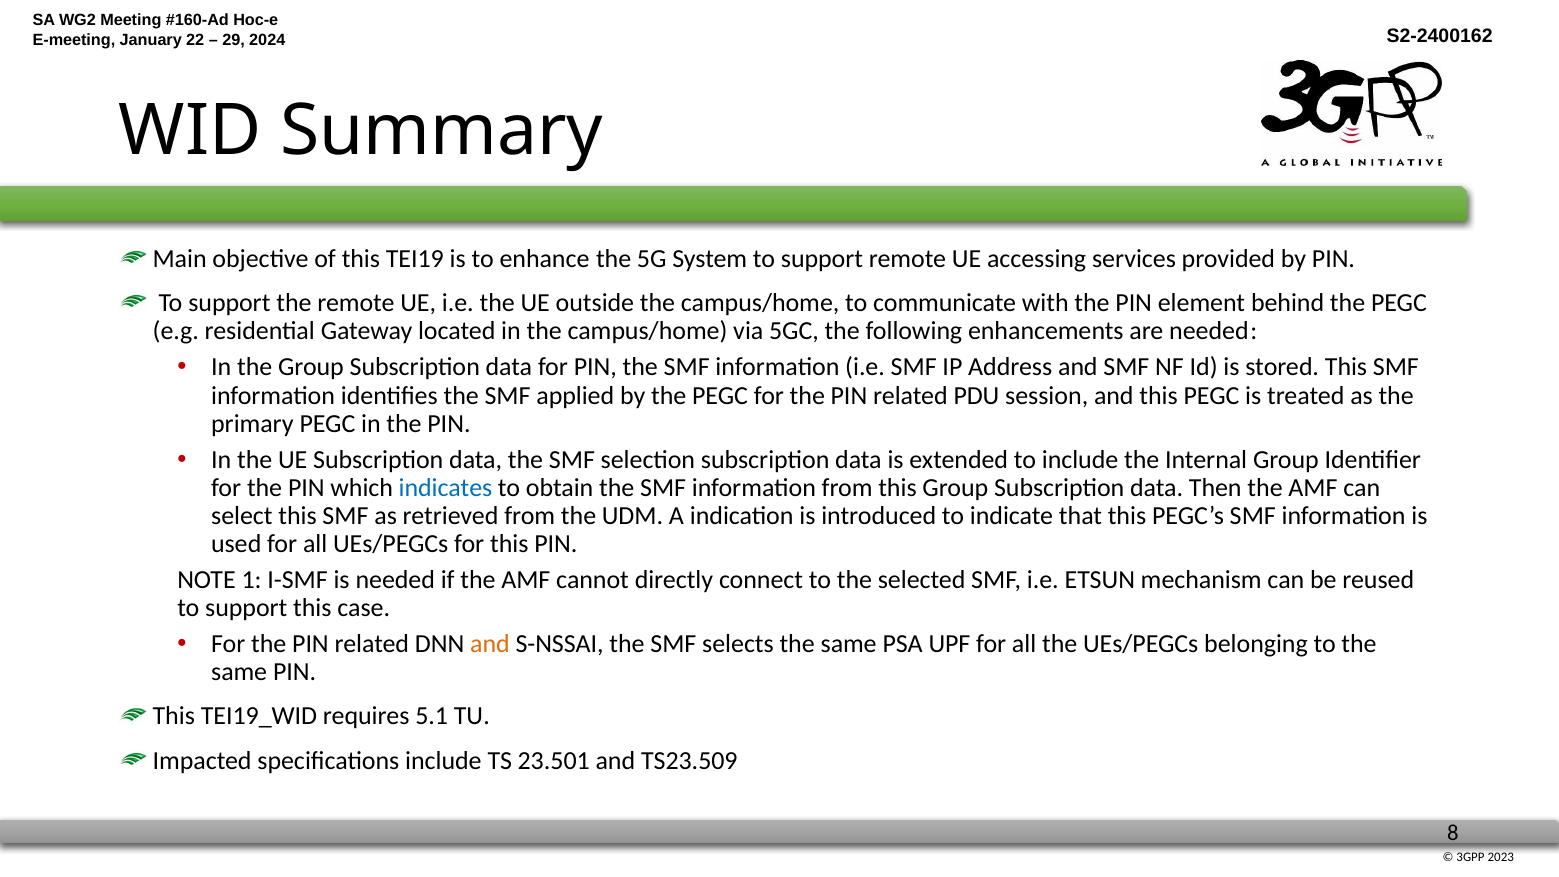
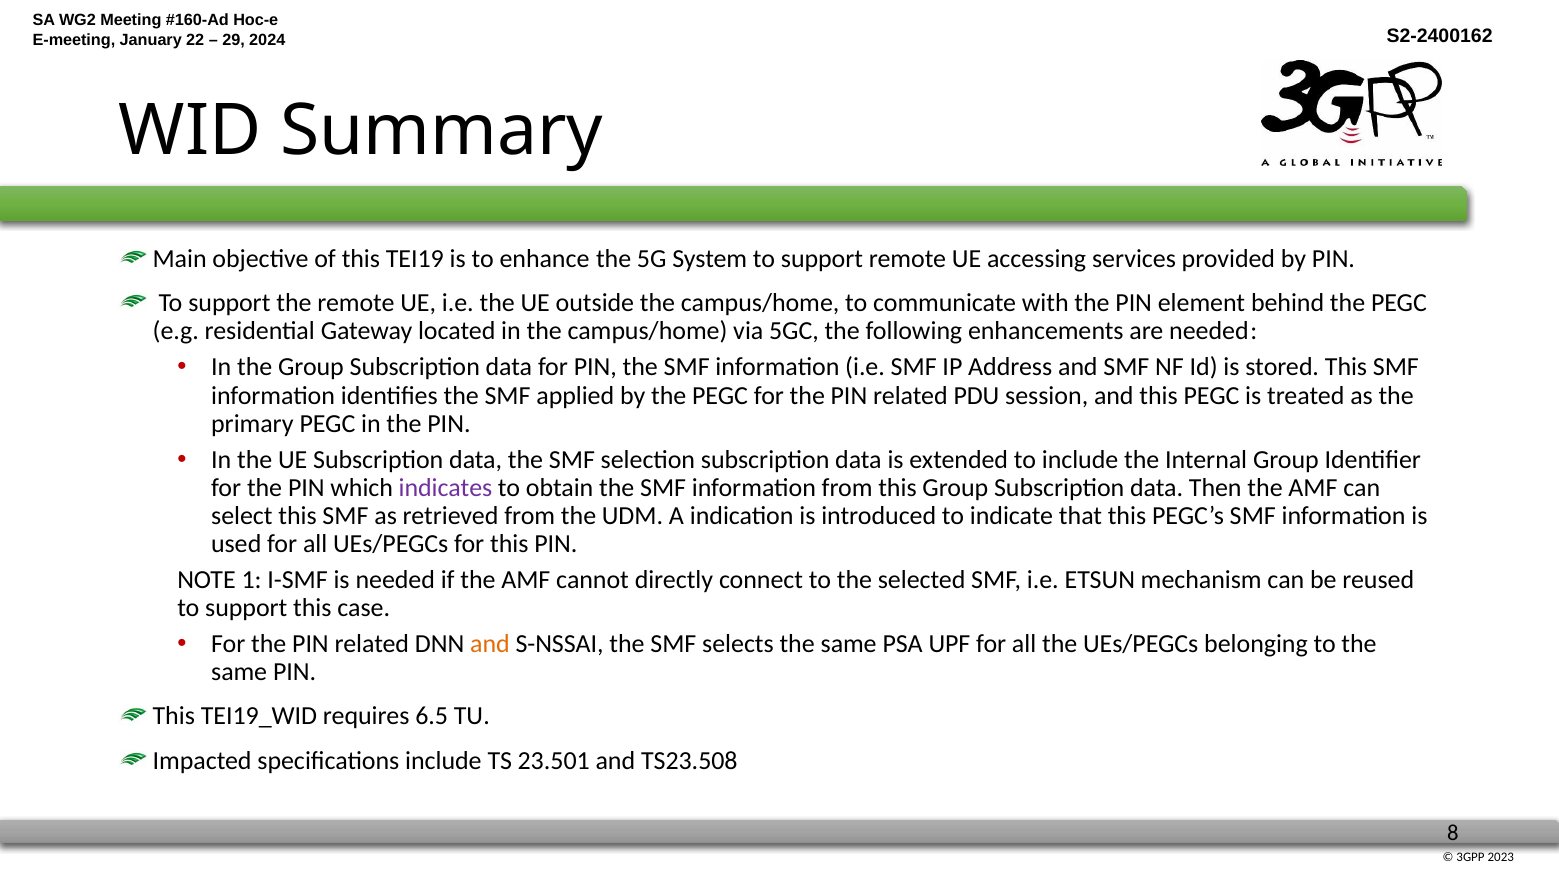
indicates colour: blue -> purple
5.1: 5.1 -> 6.5
TS23.509: TS23.509 -> TS23.508
